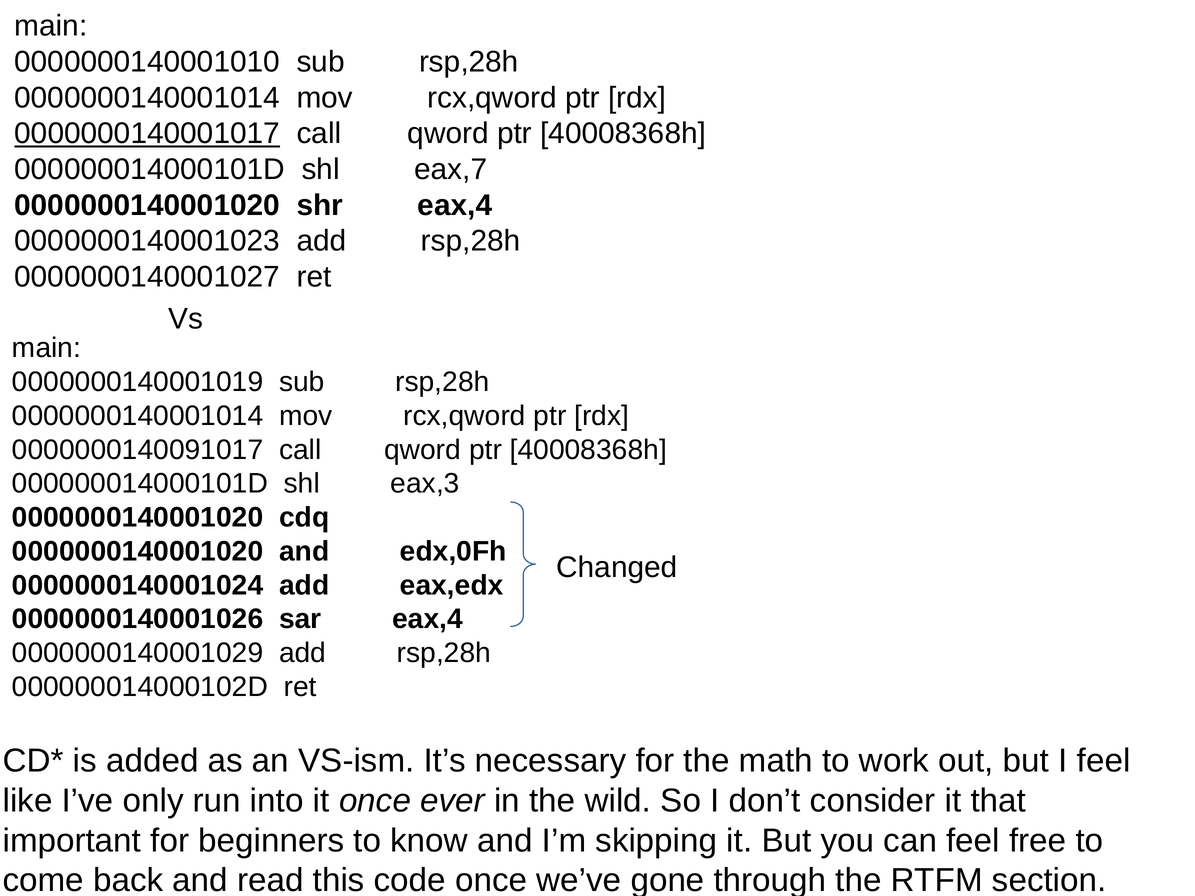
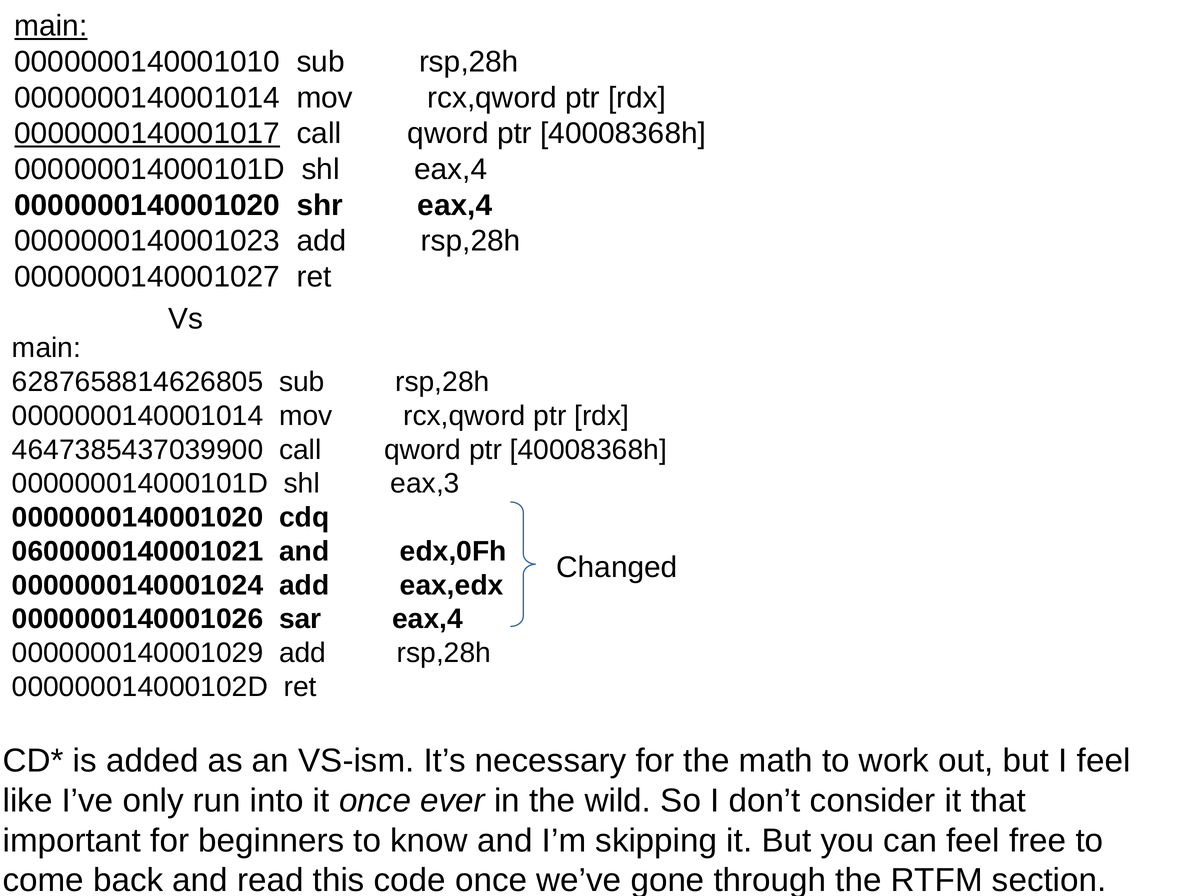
main at (51, 26) underline: none -> present
shl eax,7: eax,7 -> eax,4
0000000140001019: 0000000140001019 -> 6287658814626805
0000000140091017: 0000000140091017 -> 4647385437039900
0000000140001020 at (138, 551): 0000000140001020 -> 0600000140001021
